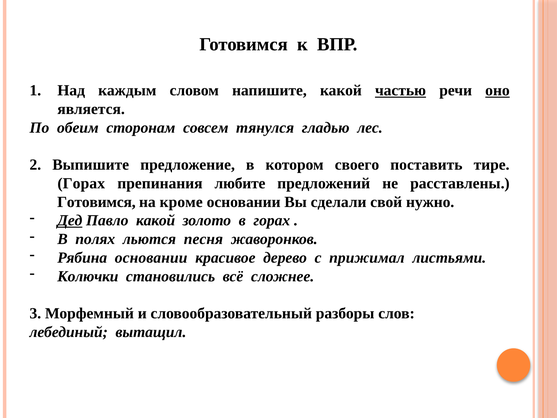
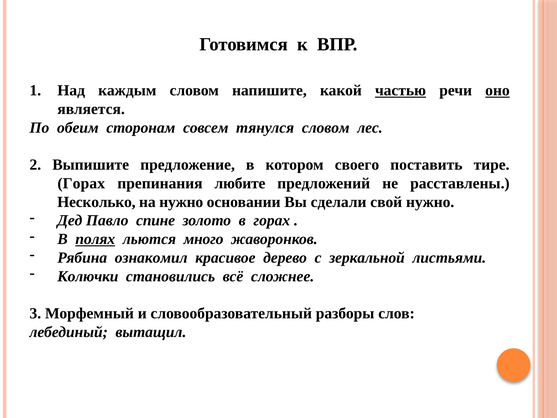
тянулся гладью: гладью -> словом
Готовимся at (96, 202): Готовимся -> Несколько
на кроме: кроме -> нужно
Дед underline: present -> none
Павло какой: какой -> спине
полях underline: none -> present
песня: песня -> много
Рябина основании: основании -> ознакомил
прижимал: прижимал -> зеркальной
